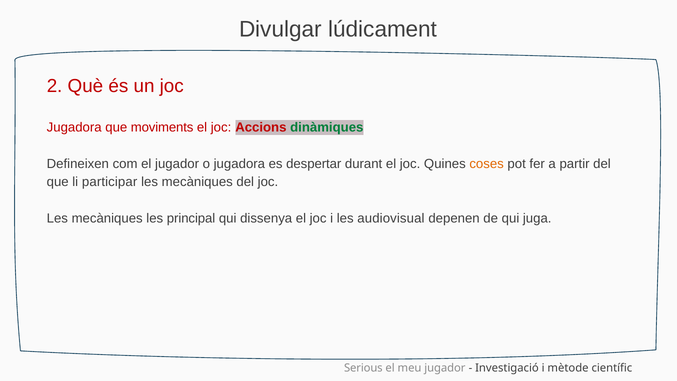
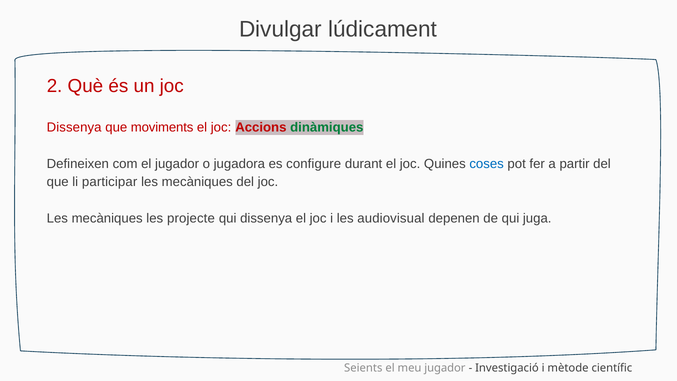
Jugadora at (74, 128): Jugadora -> Dissenya
despertar: despertar -> configure
coses colour: orange -> blue
principal: principal -> projecte
Serious: Serious -> Seients
